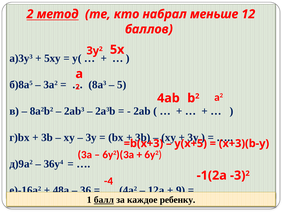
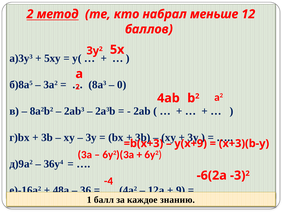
5: 5 -> 0
y(x+5: y(x+5 -> y(x+9
-1(2a: -1(2a -> -6(2a
балл underline: present -> none
ребенку: ребенку -> знанию
